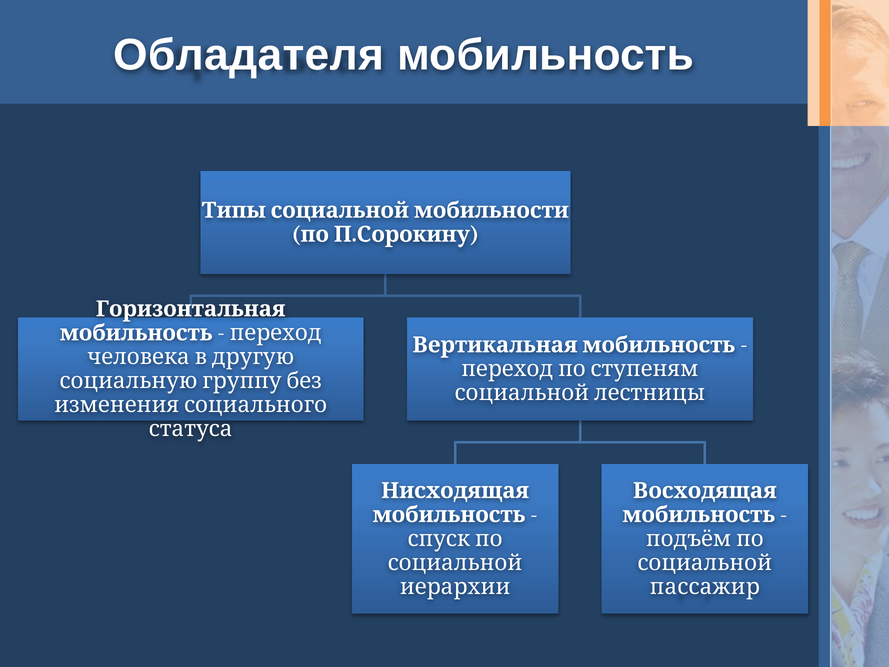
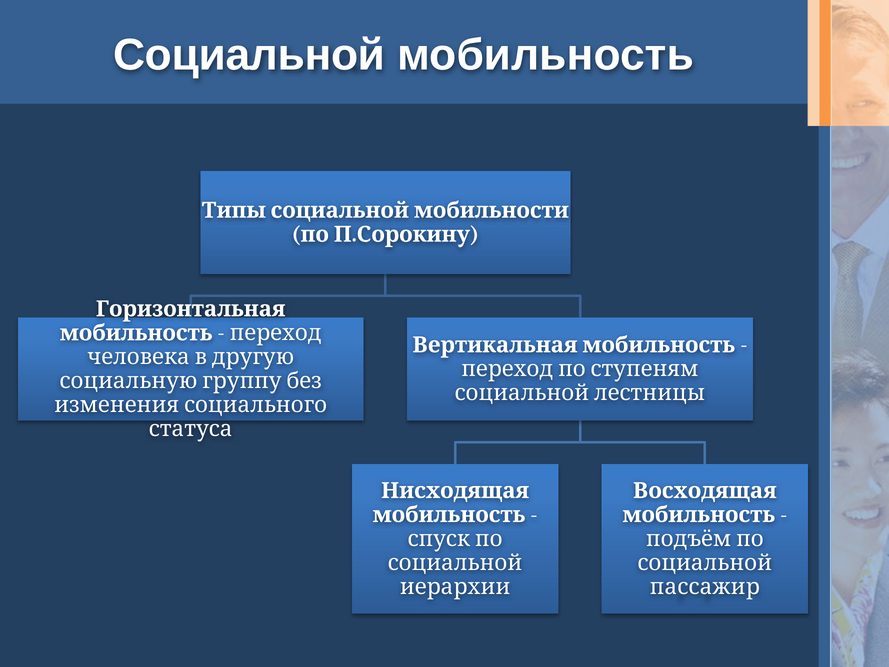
Обладателя at (249, 55): Обладателя -> Социальной
